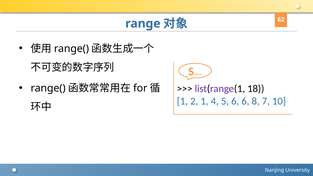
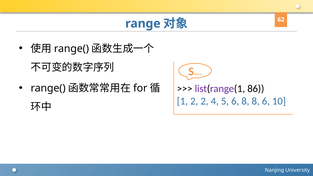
18: 18 -> 86
2 1: 1 -> 2
6 6: 6 -> 8
8 7: 7 -> 6
